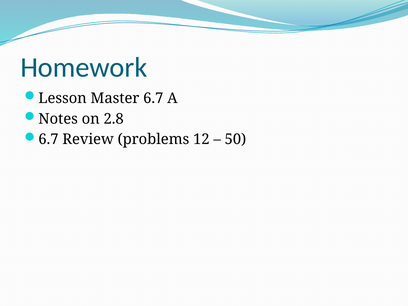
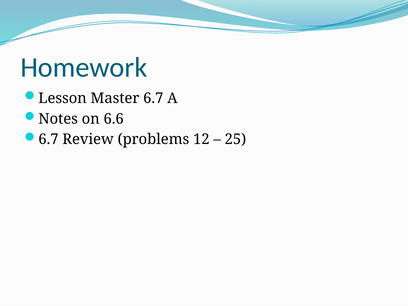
2.8: 2.8 -> 6.6
50: 50 -> 25
